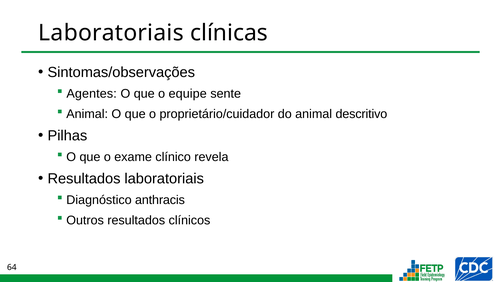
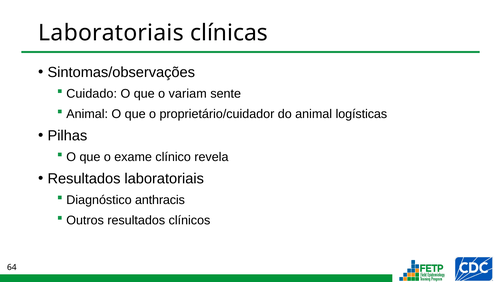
Agentes: Agentes -> Cuidado
equipe: equipe -> variam
descritivo: descritivo -> logísticas
